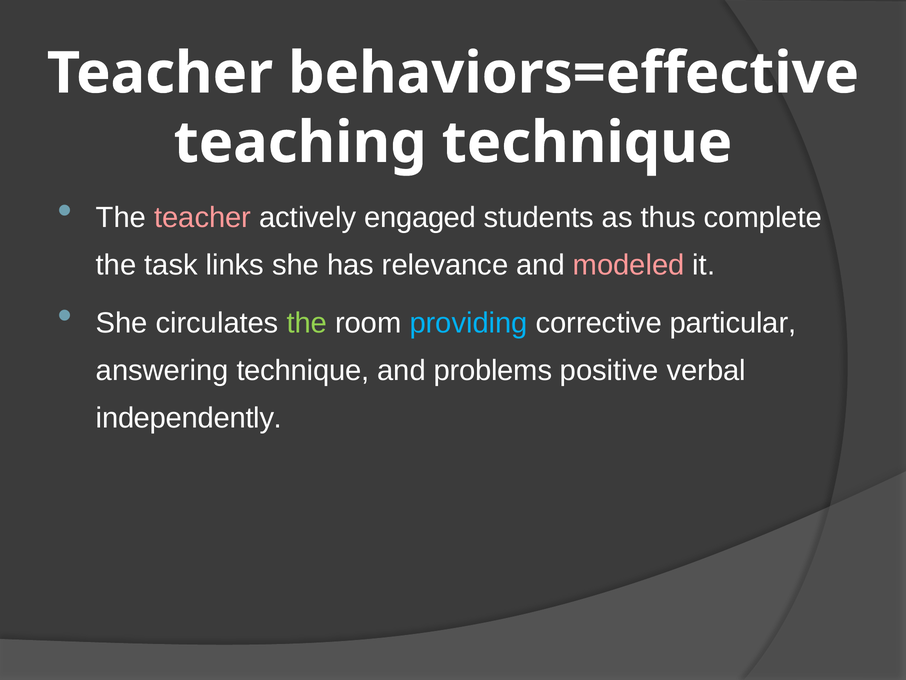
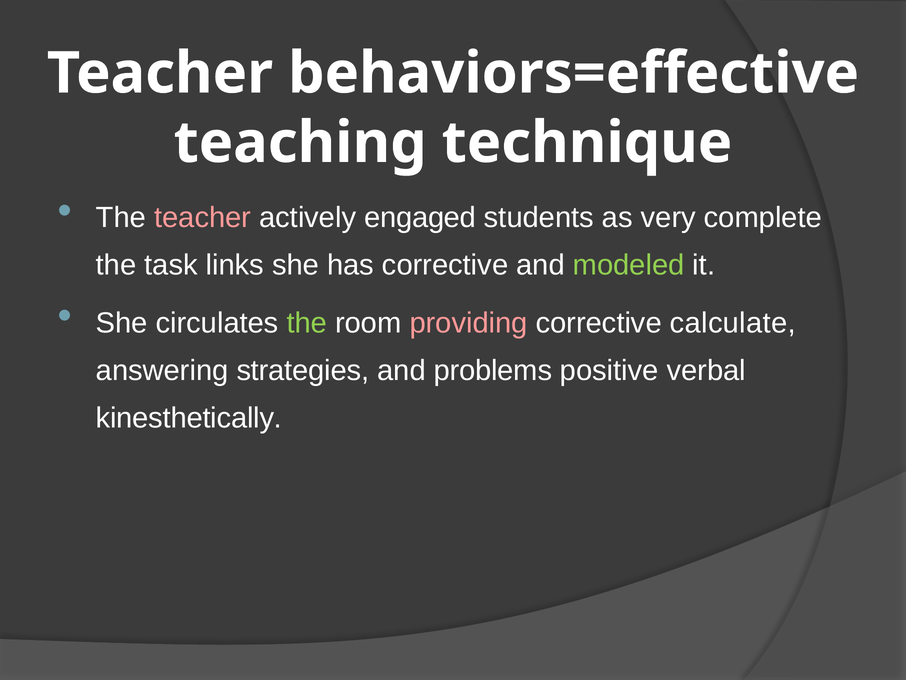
thus: thus -> very
has relevance: relevance -> corrective
modeled colour: pink -> light green
providing colour: light blue -> pink
particular: particular -> calculate
answering technique: technique -> strategies
independently: independently -> kinesthetically
